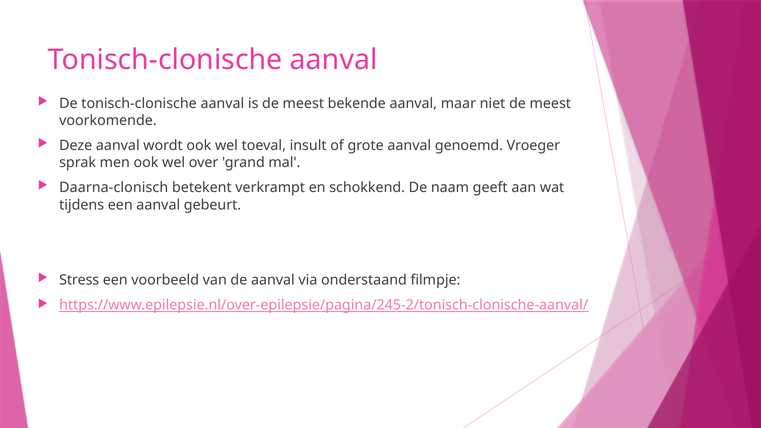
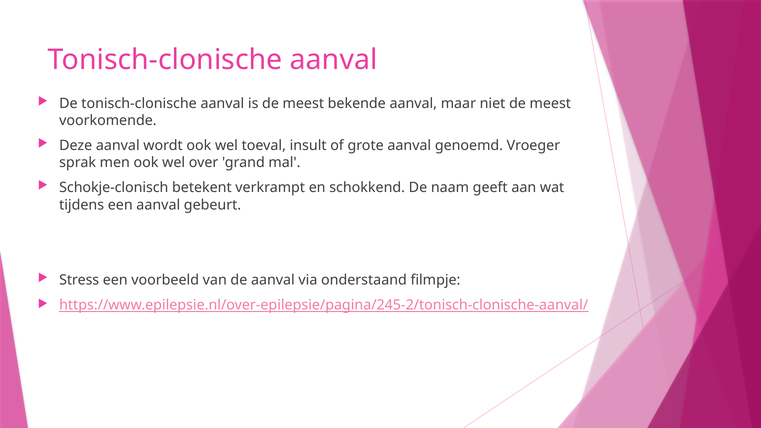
Daarna-clonisch: Daarna-clonisch -> Schokje-clonisch
